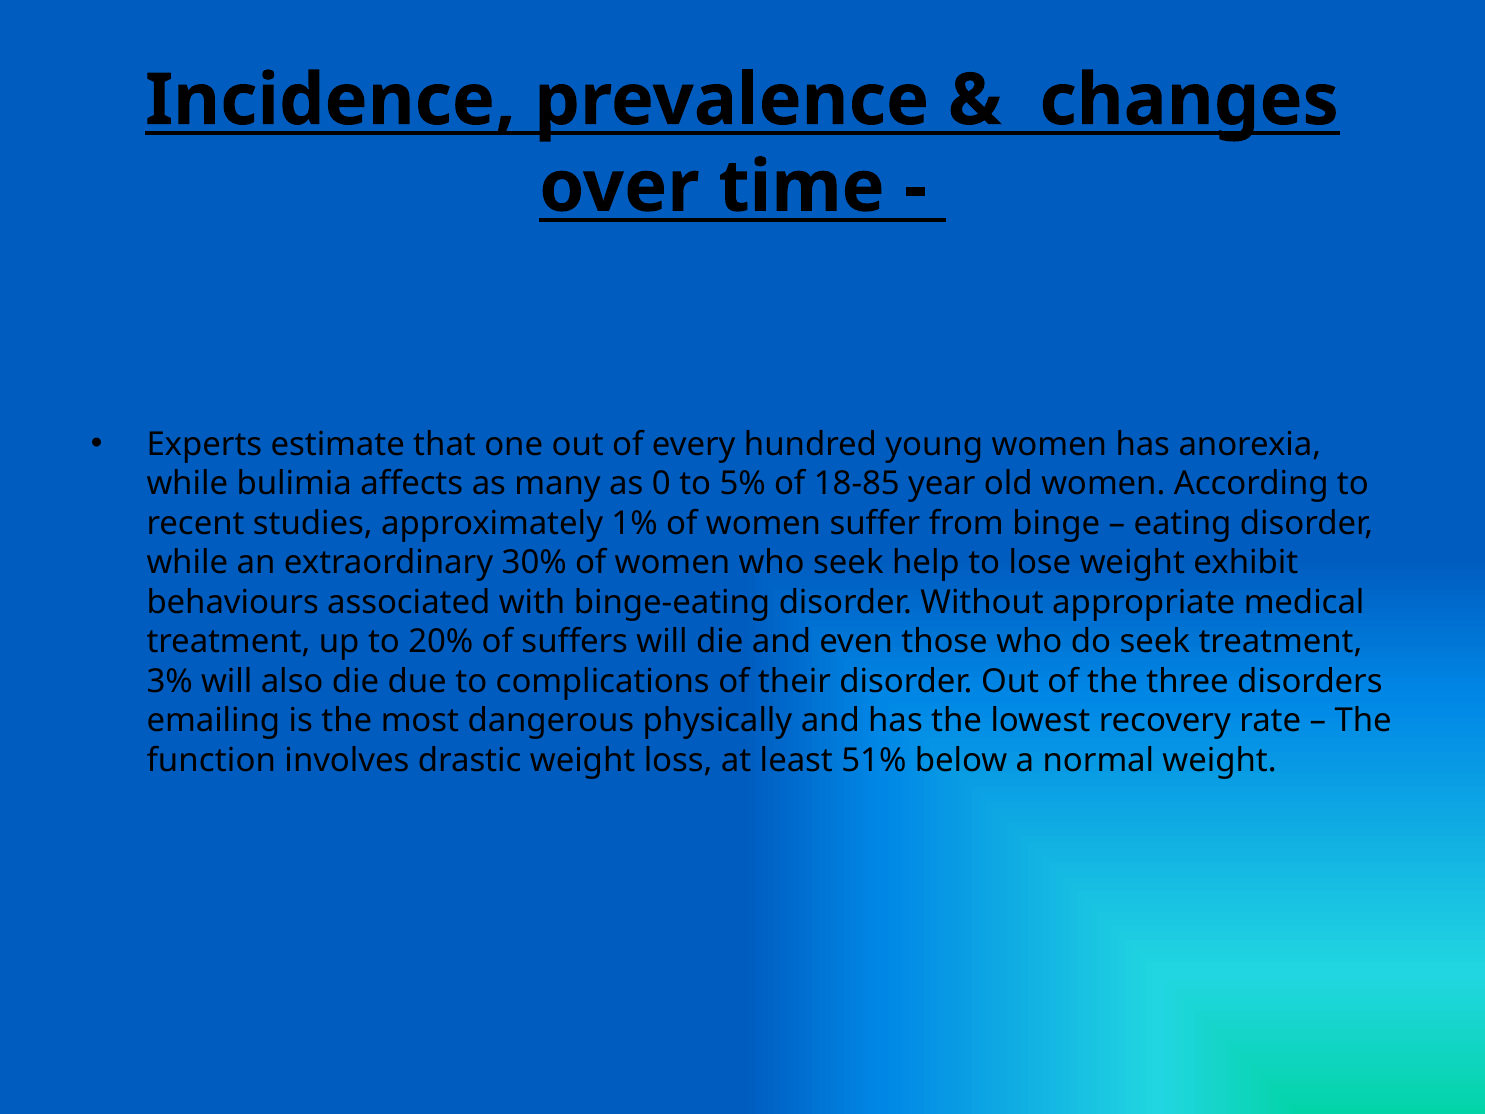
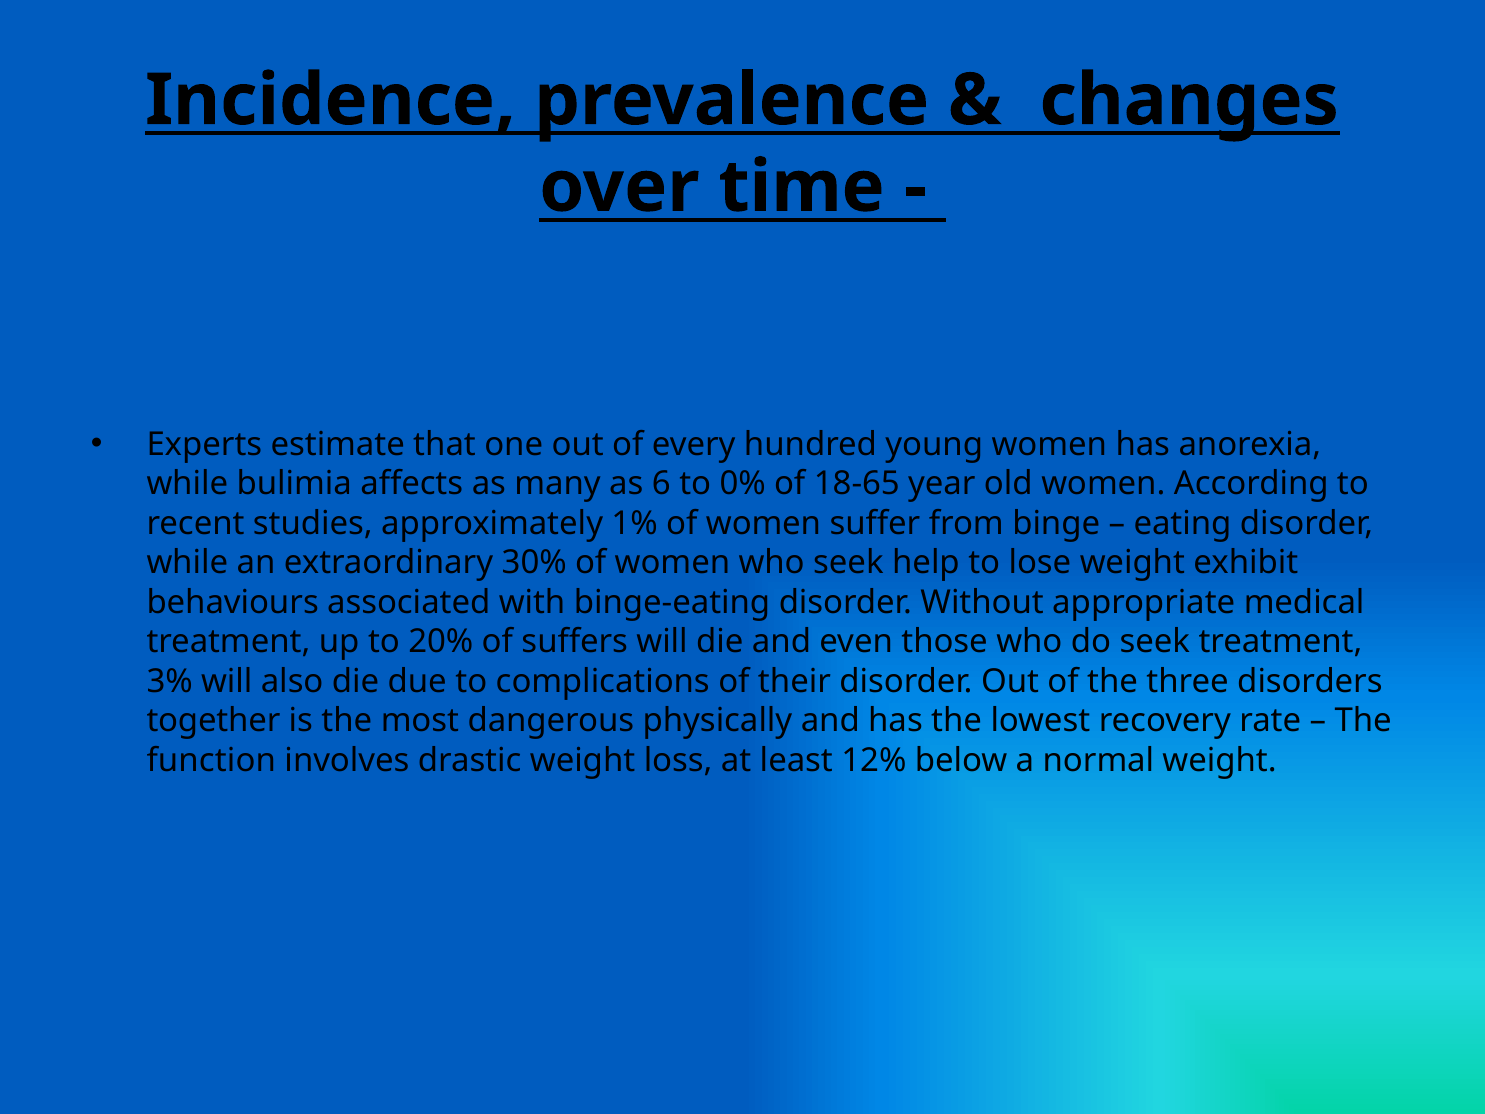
0: 0 -> 6
5%: 5% -> 0%
18-85: 18-85 -> 18-65
emailing: emailing -> together
51%: 51% -> 12%
